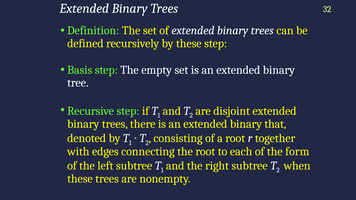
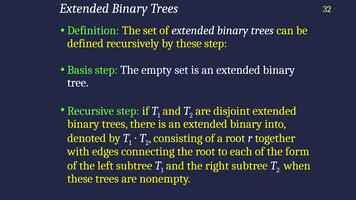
that: that -> into
